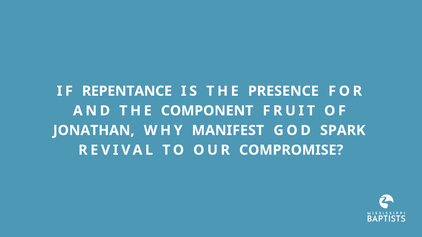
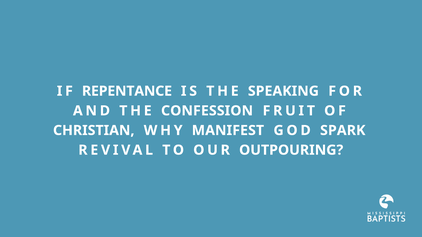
PRESENCE: PRESENCE -> SPEAKING
COMPONENT: COMPONENT -> CONFESSION
JONATHAN: JONATHAN -> CHRISTIAN
COMPROMISE: COMPROMISE -> OUTPOURING
